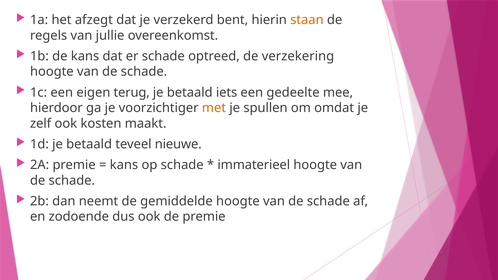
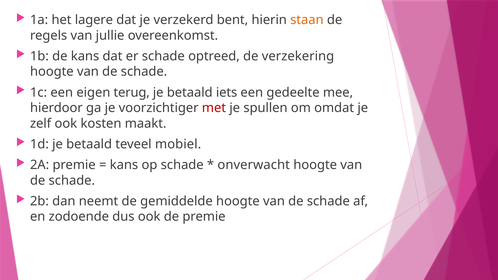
afzegt: afzegt -> lagere
met colour: orange -> red
nieuwe: nieuwe -> mobiel
immaterieel: immaterieel -> onverwacht
